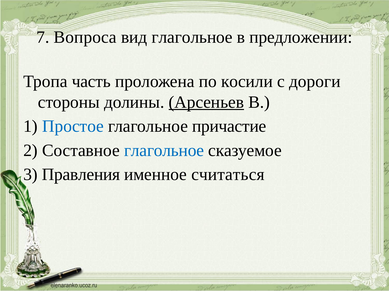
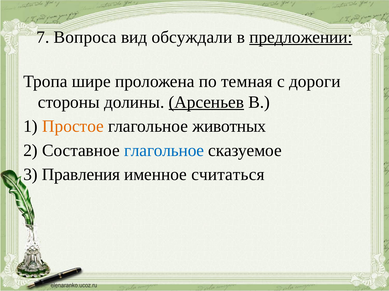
вид глагольное: глагольное -> обсуждали
предложении underline: none -> present
часть: часть -> шире
косили: косили -> темная
Простое colour: blue -> orange
причастие: причастие -> животных
